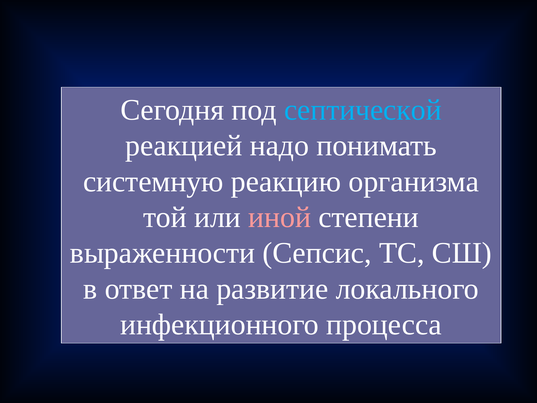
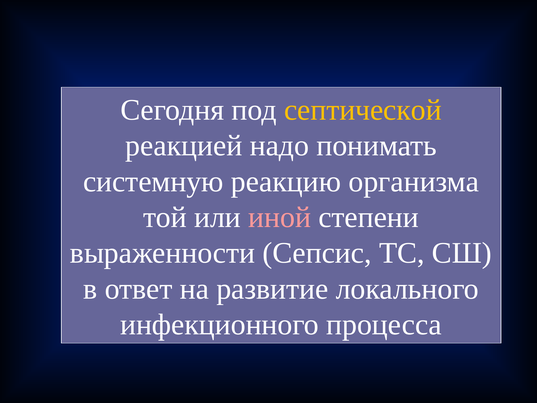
септической colour: light blue -> yellow
